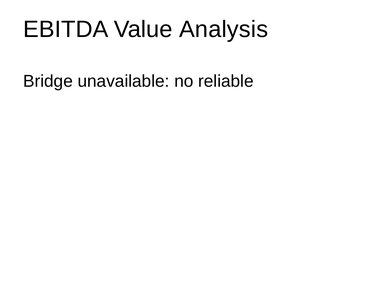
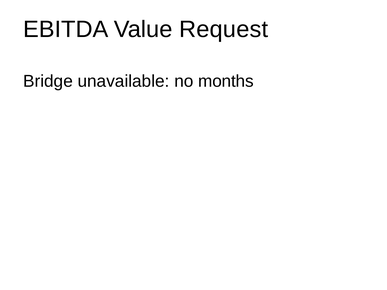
Analysis: Analysis -> Request
reliable: reliable -> months
